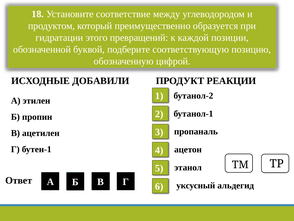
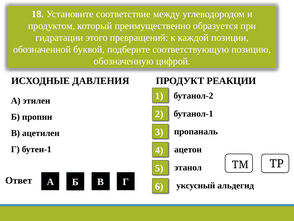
ДОБАВИЛИ: ДОБАВИЛИ -> ДАВЛЕНИЯ
